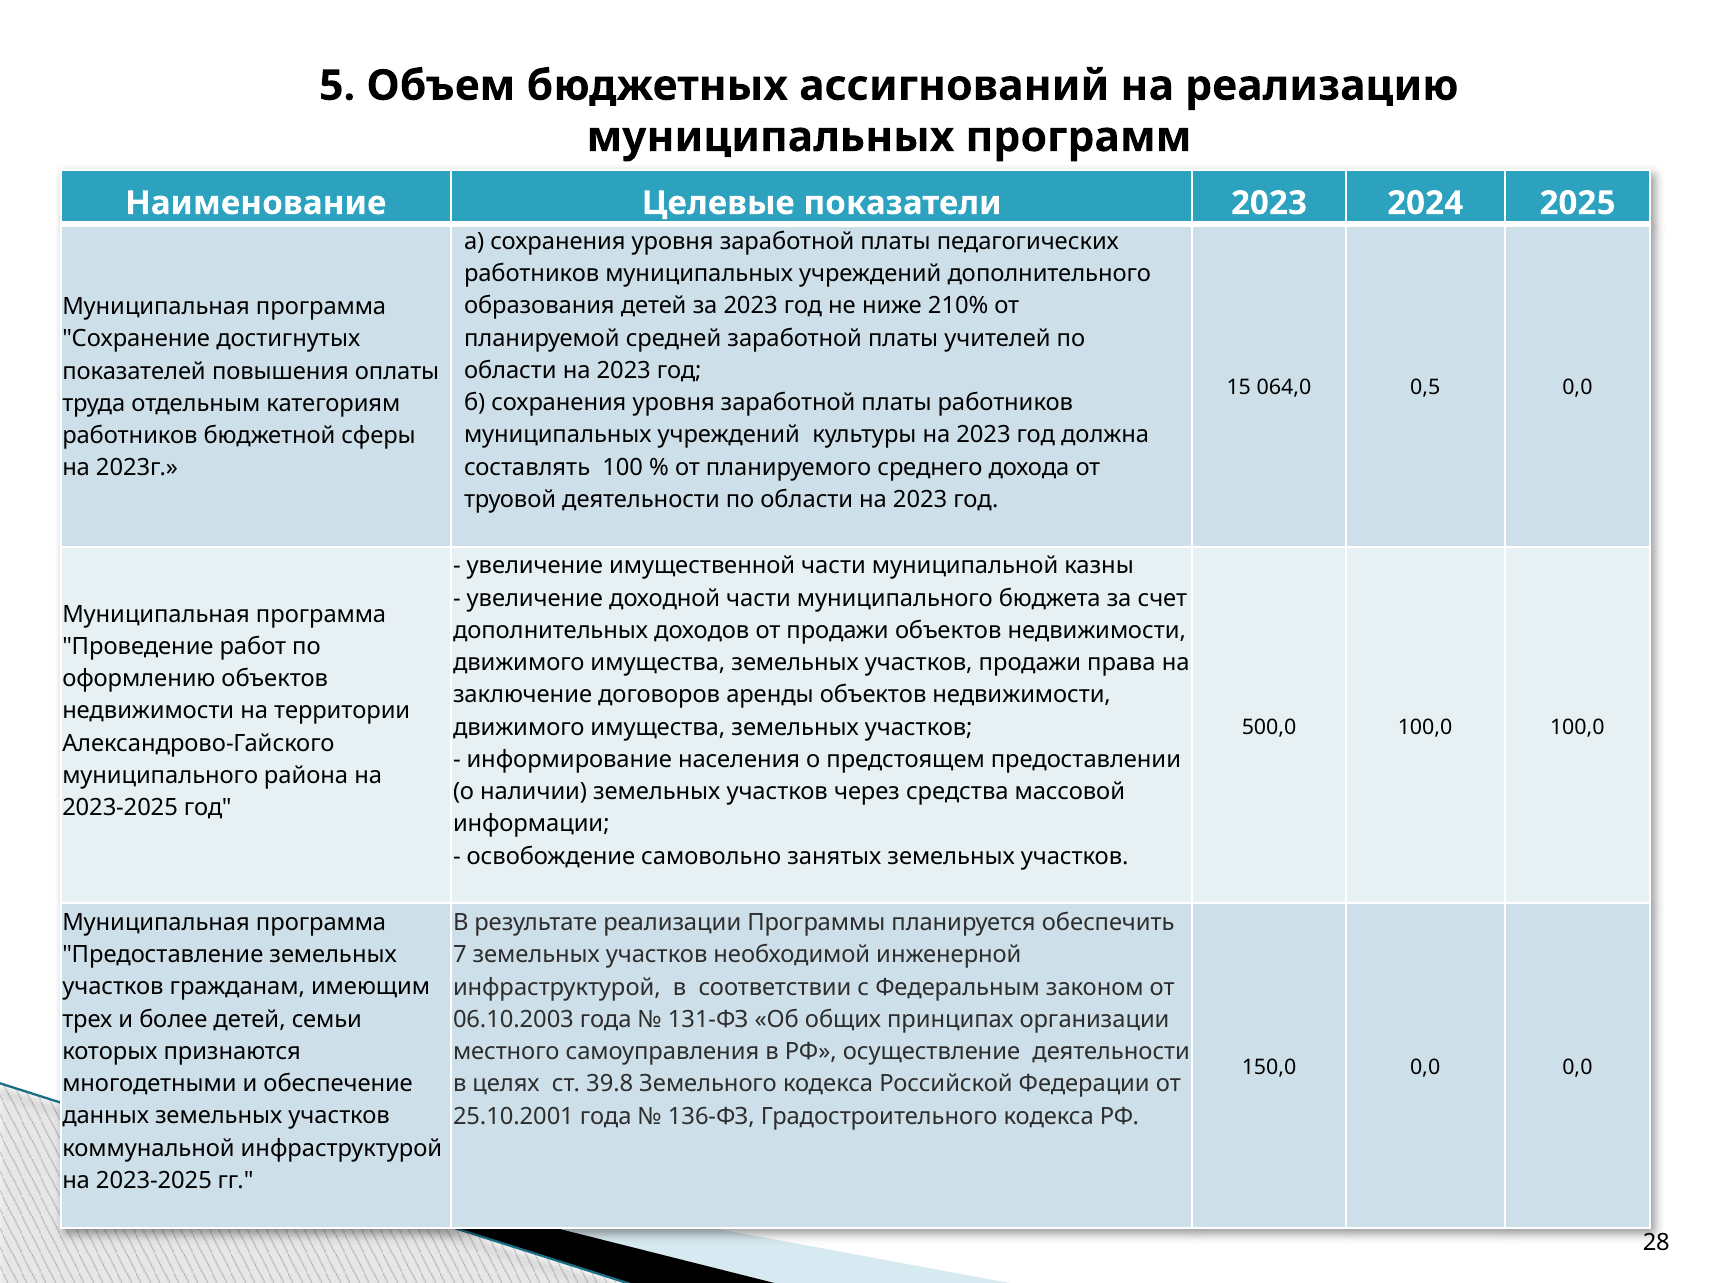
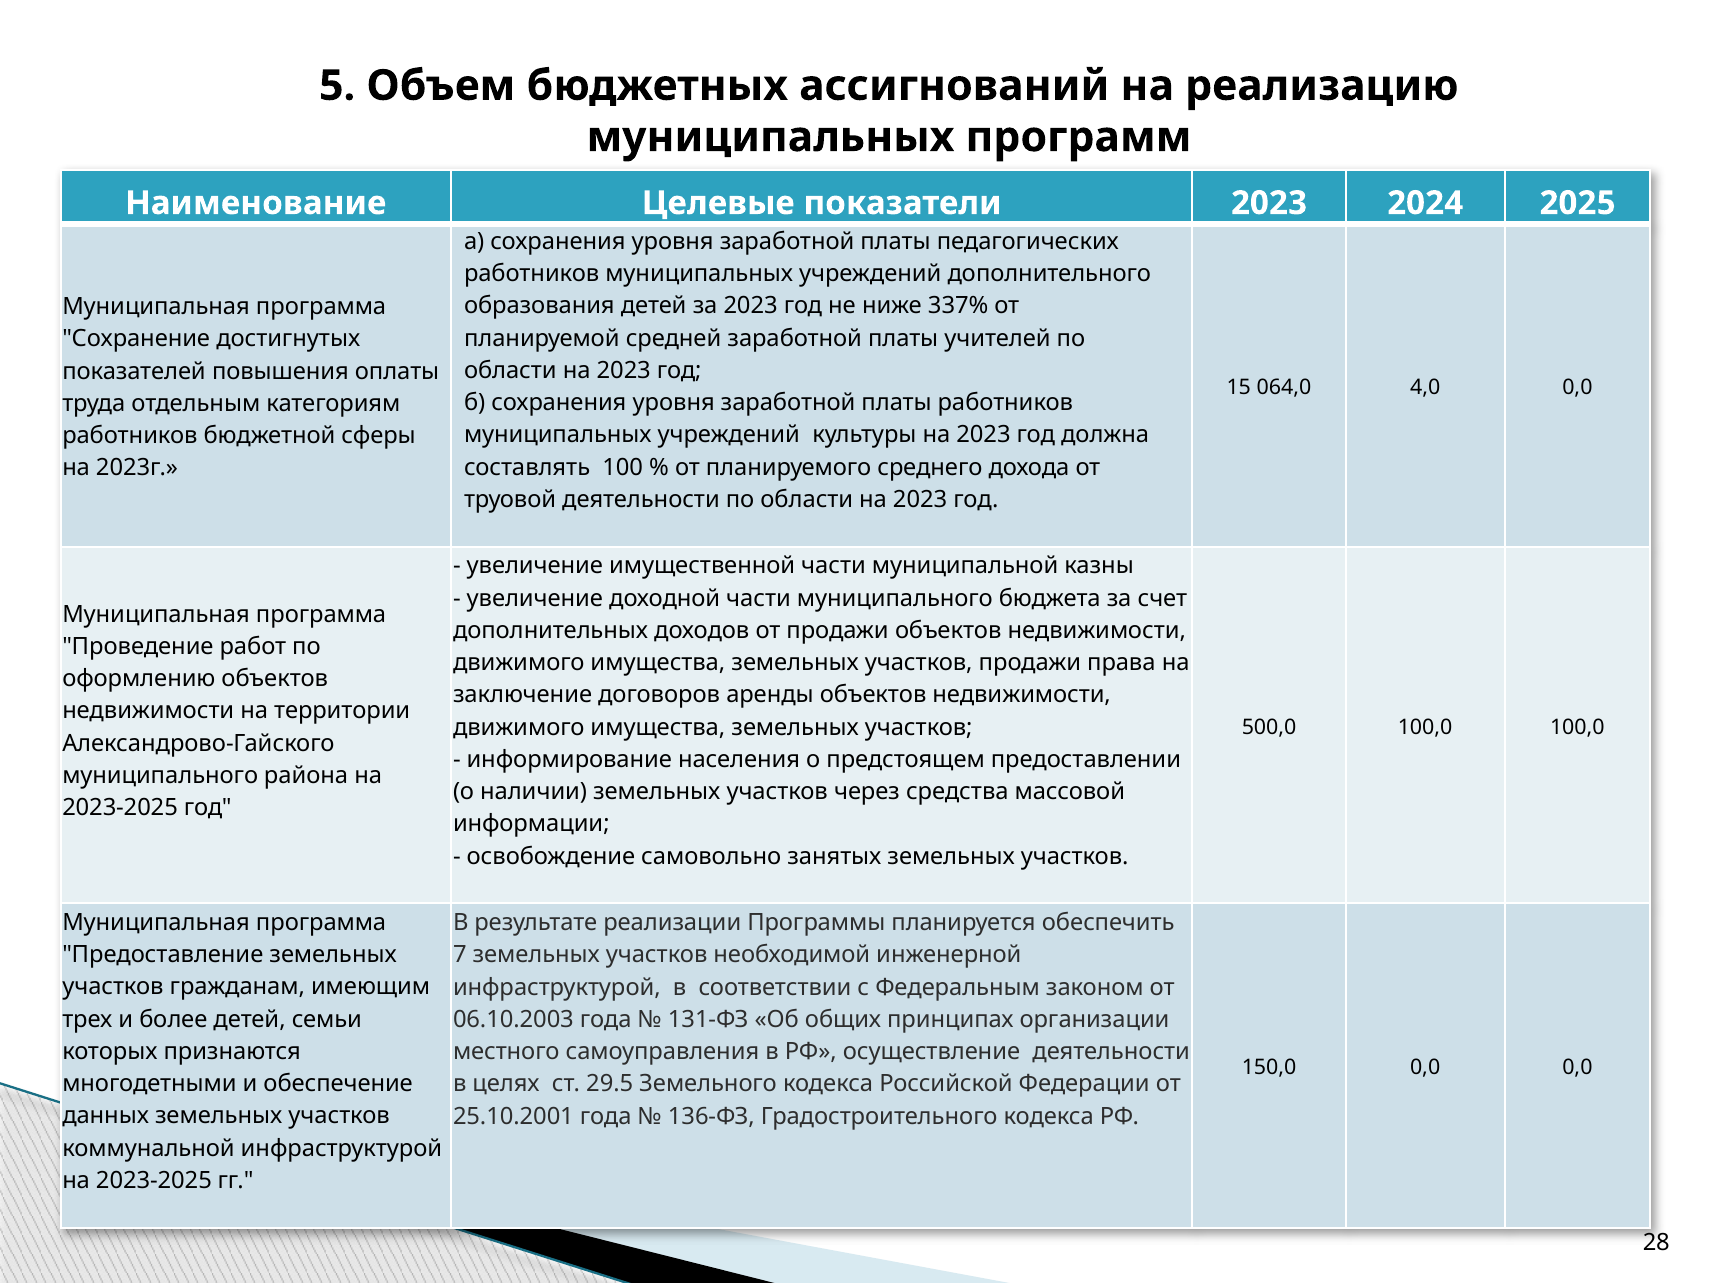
210%: 210% -> 337%
0,5: 0,5 -> 4,0
39.8: 39.8 -> 29.5
